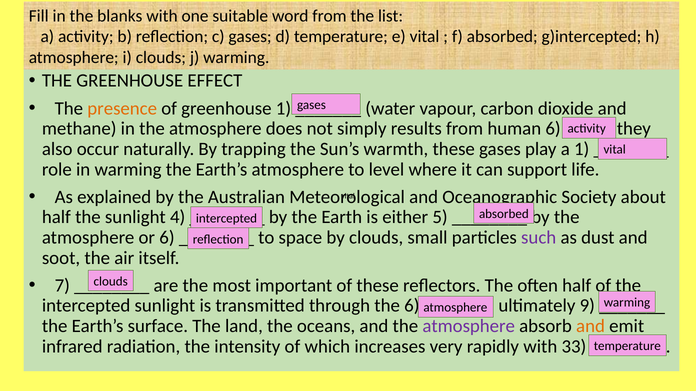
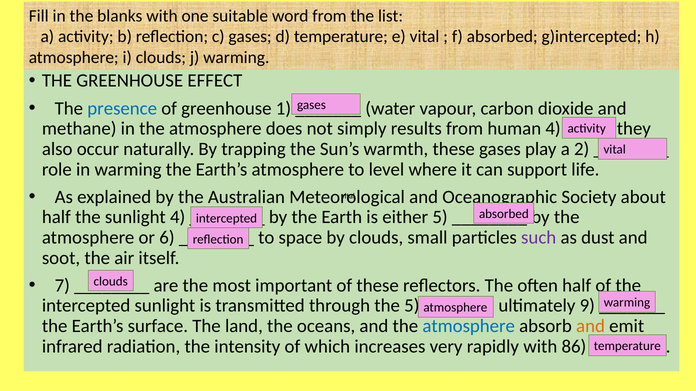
presence colour: orange -> blue
human 6: 6 -> 4
a 1: 1 -> 2
the 6: 6 -> 5
atmosphere at (469, 326) colour: purple -> blue
33: 33 -> 86
